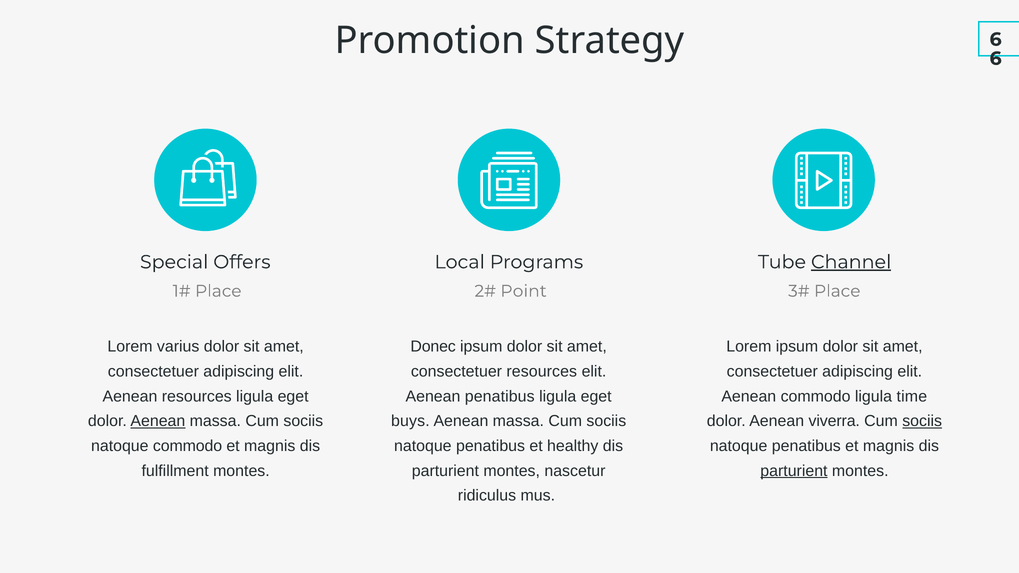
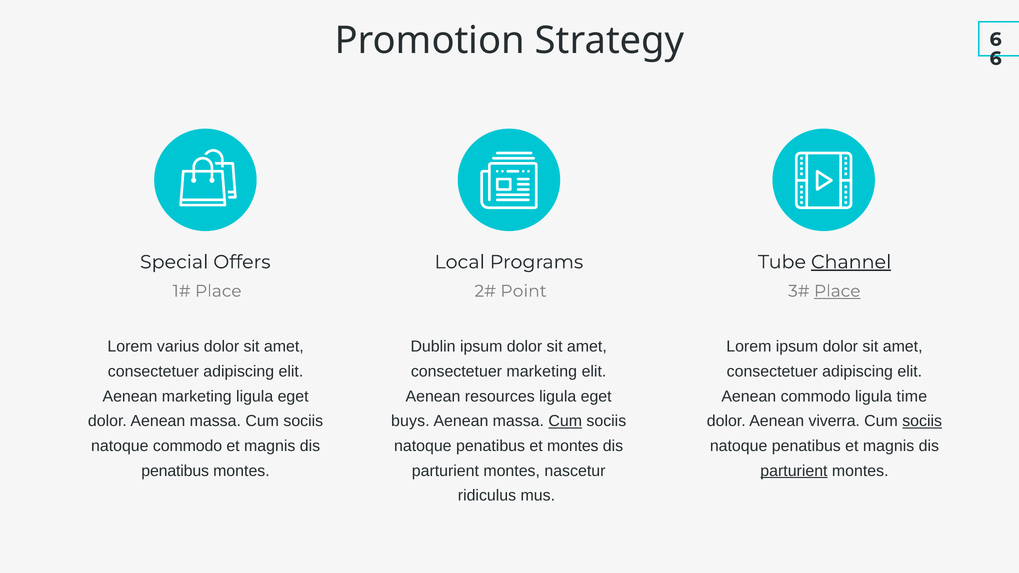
Place at (837, 291) underline: none -> present
Donec: Donec -> Dublin
consectetuer resources: resources -> marketing
Aenean resources: resources -> marketing
Aenean penatibus: penatibus -> resources
Aenean at (158, 421) underline: present -> none
Cum at (565, 421) underline: none -> present
et healthy: healthy -> montes
fulfillment at (175, 471): fulfillment -> penatibus
